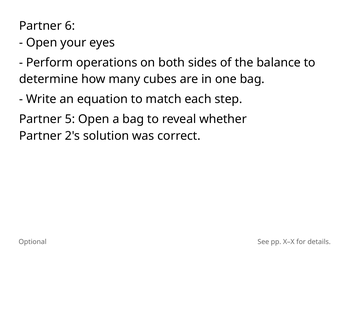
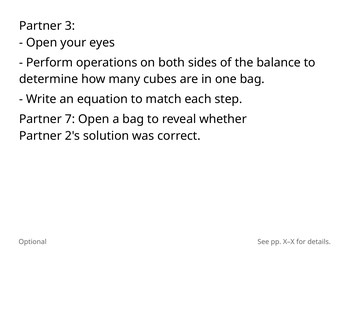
6: 6 -> 3
5: 5 -> 7
